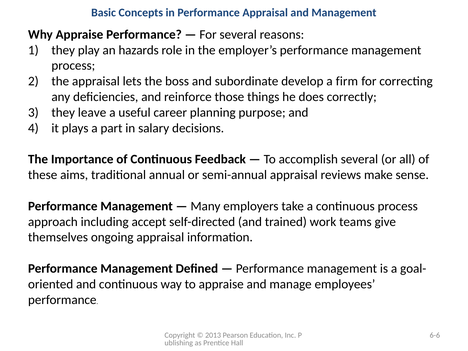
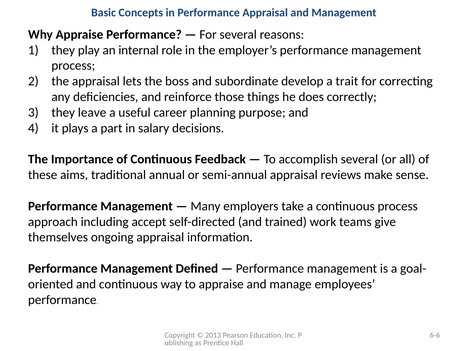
hazards: hazards -> internal
firm: firm -> trait
